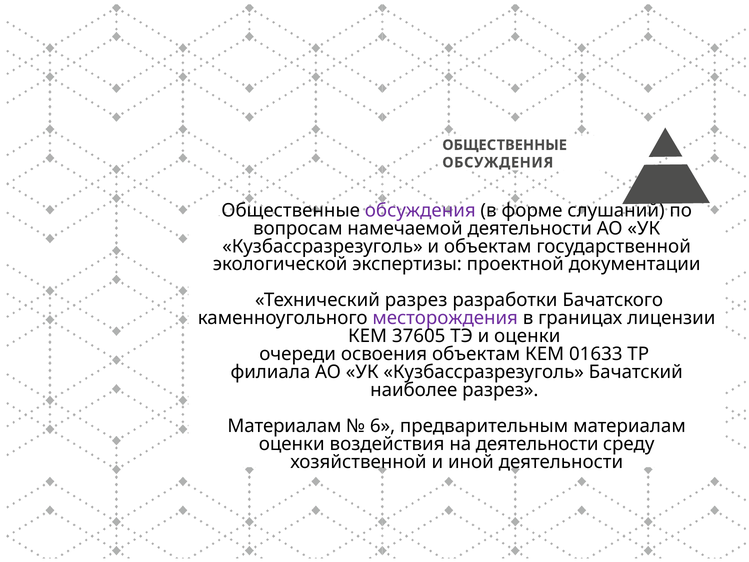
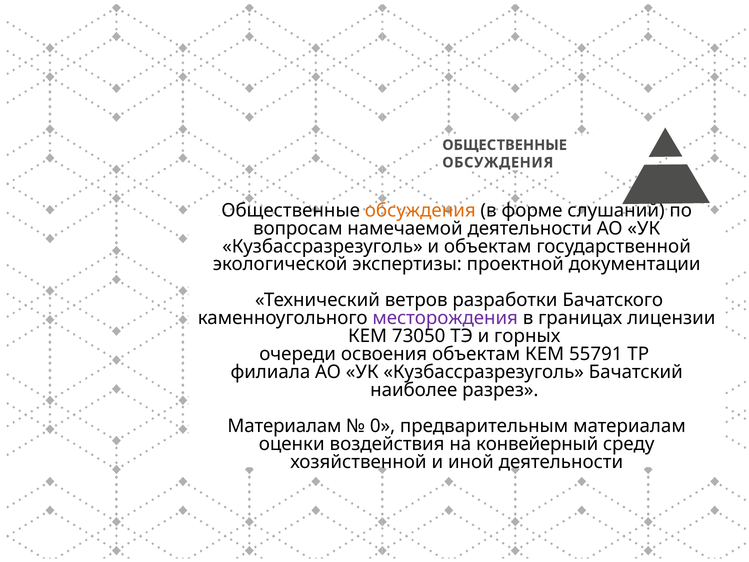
обсуждения at (420, 210) colour: purple -> orange
Технический разрез: разрез -> ветров
37605: 37605 -> 73050
и оценки: оценки -> горных
01633: 01633 -> 55791
6: 6 -> 0
на деятельности: деятельности -> конвейерный
